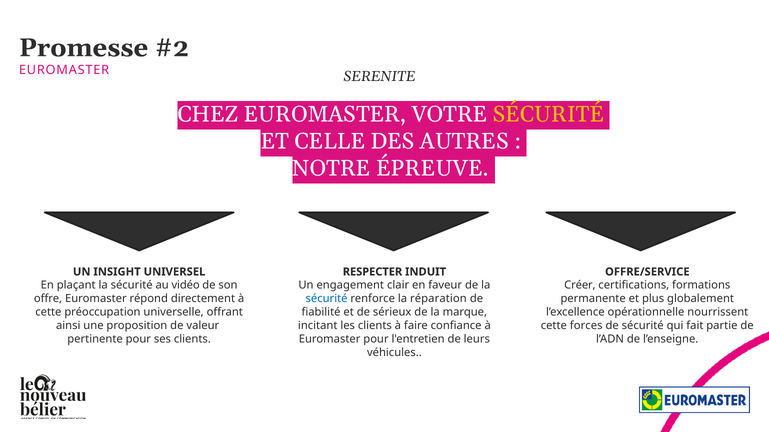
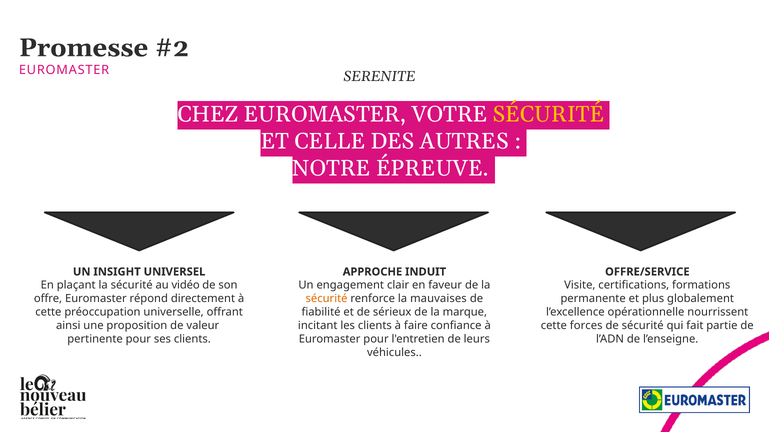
RESPECTER: RESPECTER -> APPROCHE
Créer: Créer -> Visite
sécurité at (327, 299) colour: blue -> orange
réparation: réparation -> mauvaises
